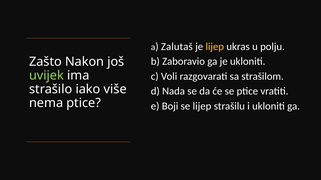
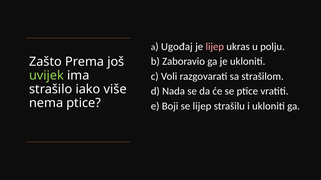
Zalutaš: Zalutaš -> Ugođaj
lijep at (215, 47) colour: yellow -> pink
Nakon: Nakon -> Prema
